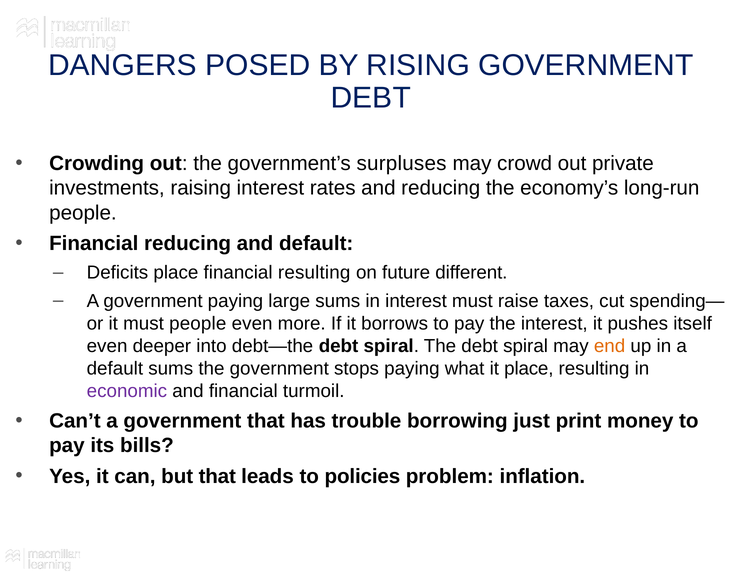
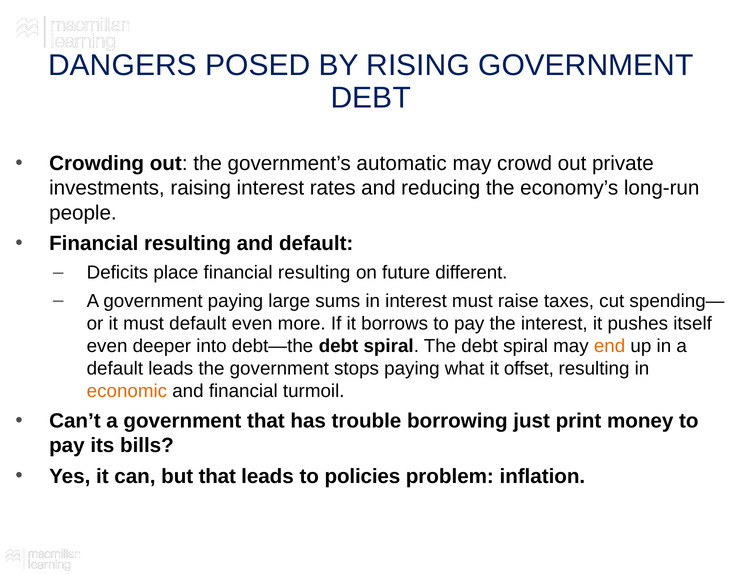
surpluses: surpluses -> automatic
reducing at (188, 244): reducing -> resulting
must people: people -> default
default sums: sums -> leads
it place: place -> offset
economic colour: purple -> orange
